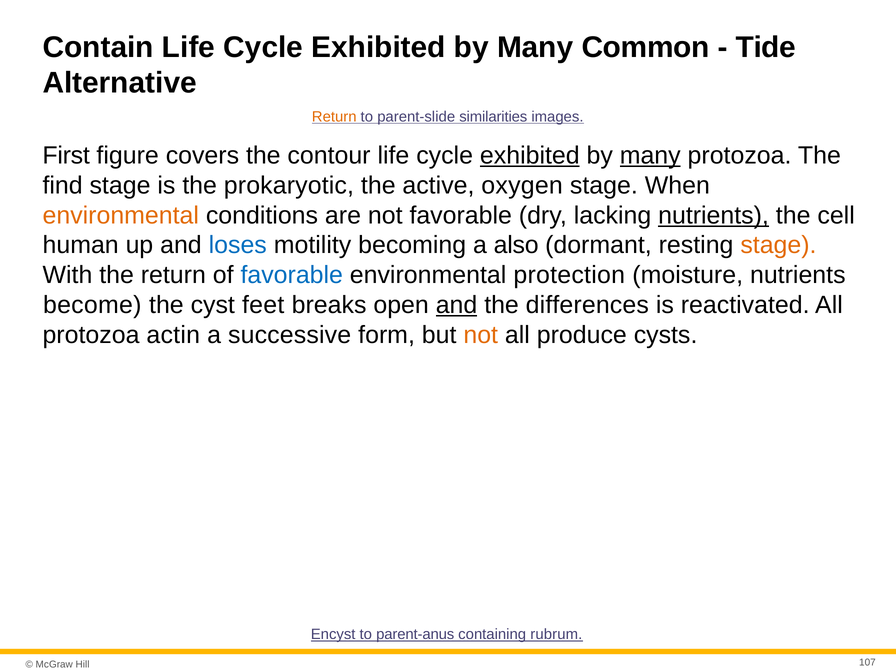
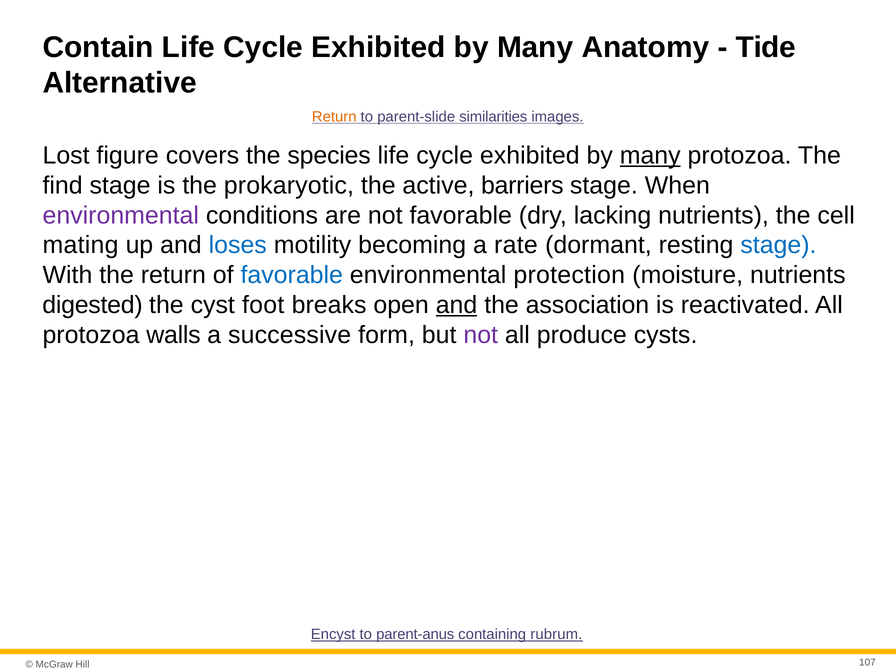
Common: Common -> Anatomy
First: First -> Lost
contour: contour -> species
exhibited at (530, 156) underline: present -> none
oxygen: oxygen -> barriers
environmental at (121, 215) colour: orange -> purple
nutrients at (714, 215) underline: present -> none
human: human -> mating
also: also -> rate
stage at (778, 245) colour: orange -> blue
become: become -> digested
feet: feet -> foot
differences: differences -> association
actin: actin -> walls
not at (481, 335) colour: orange -> purple
